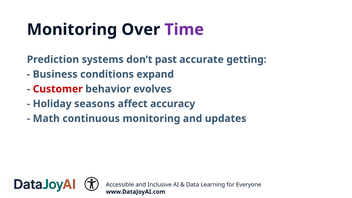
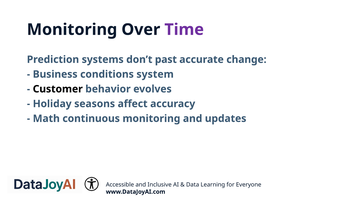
getting: getting -> change
expand: expand -> system
Customer colour: red -> black
